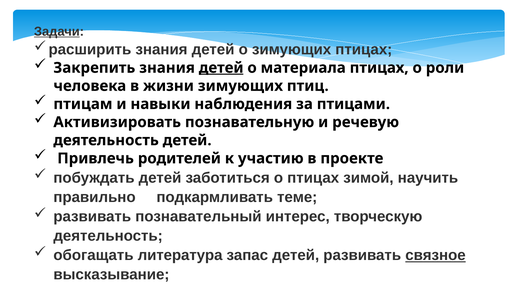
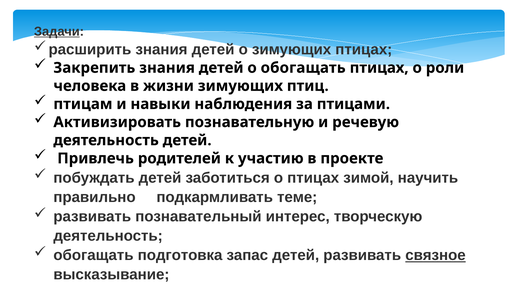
детей at (221, 68) underline: present -> none
о материала: материала -> обогащать
литература: литература -> подготовка
